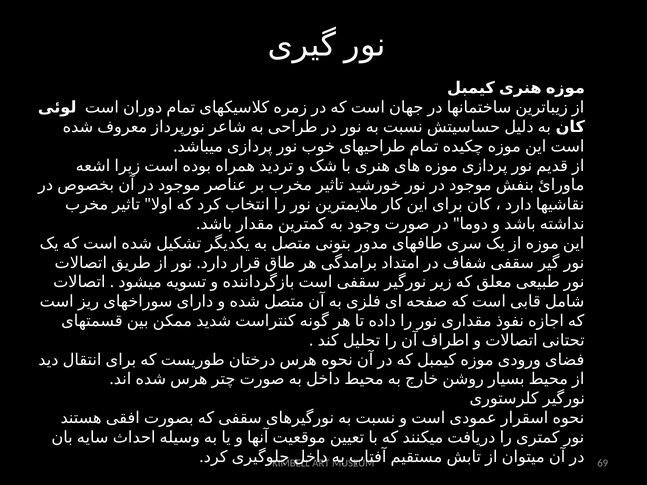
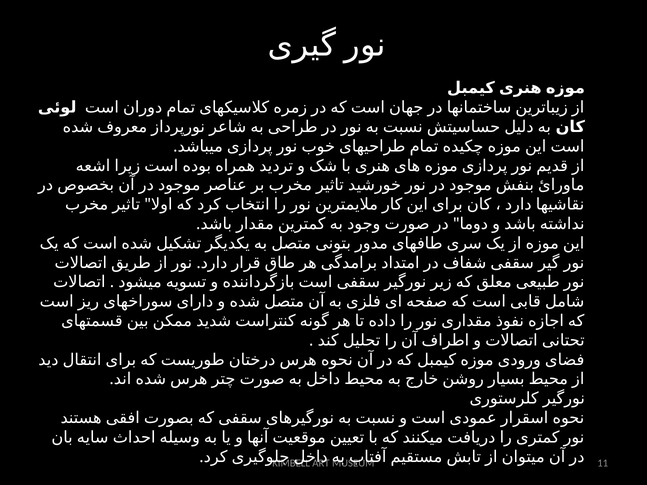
69: 69 -> 11
